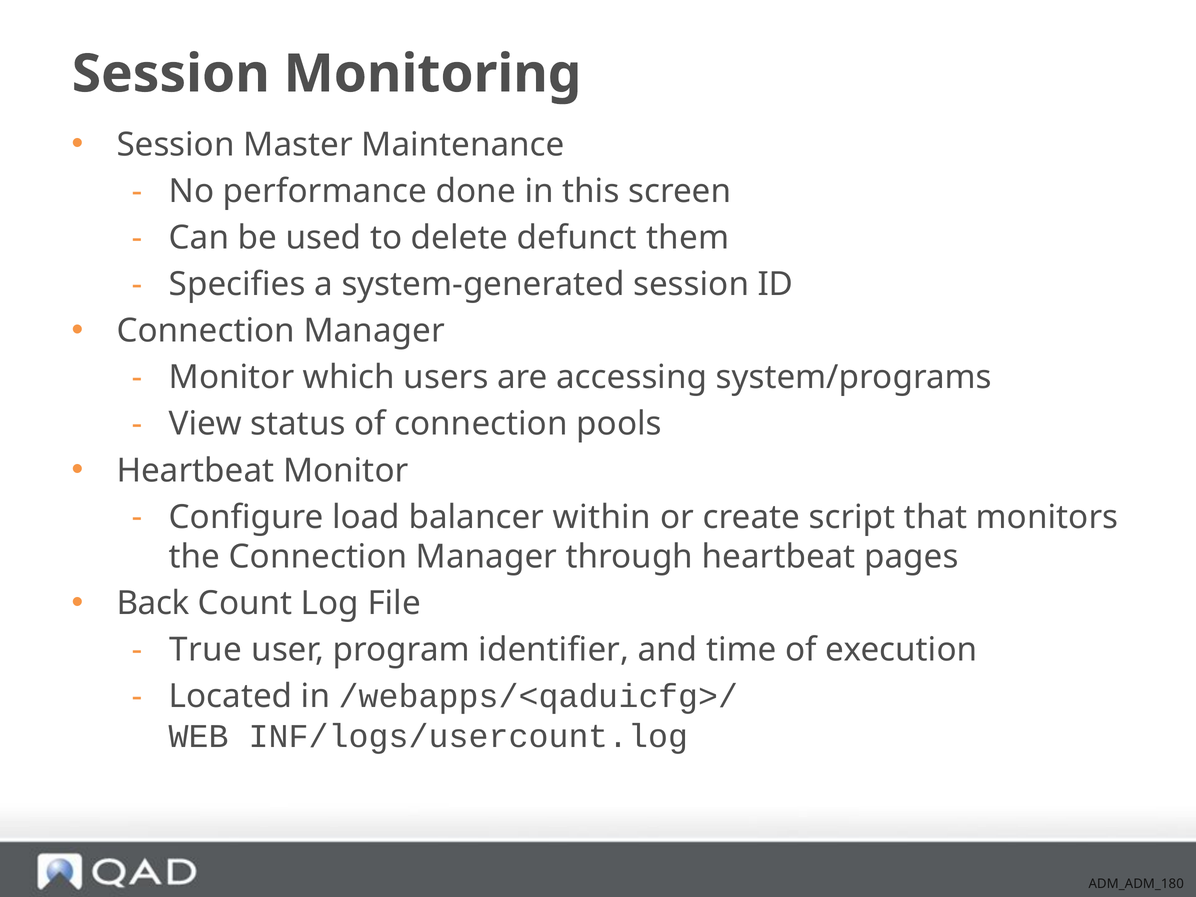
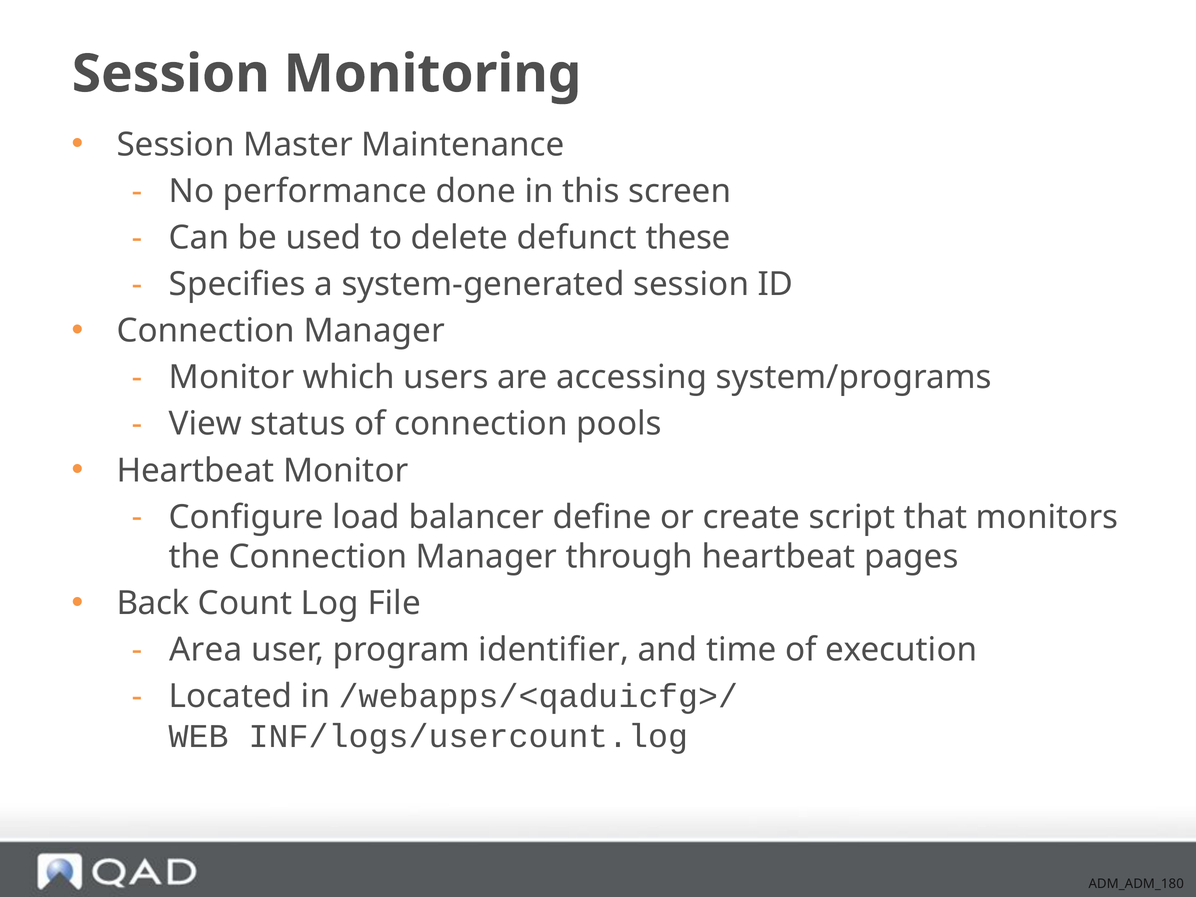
them: them -> these
within: within -> define
True: True -> Area
